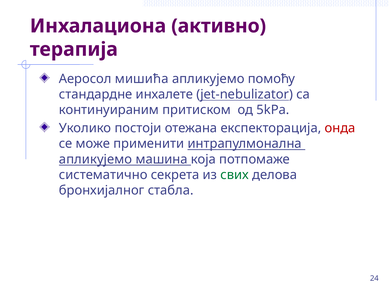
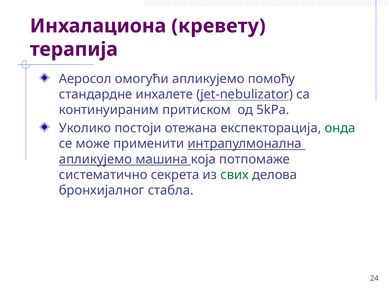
активно: активно -> кревету
мишића: мишића -> омогући
онда colour: red -> green
